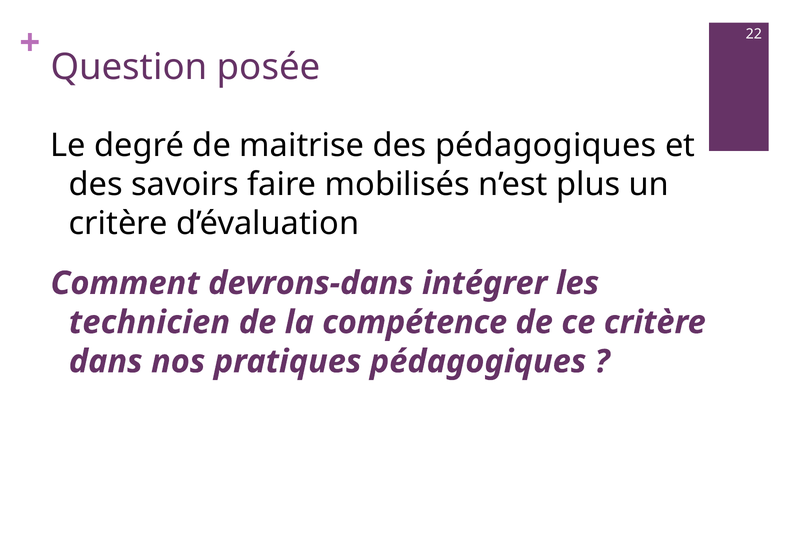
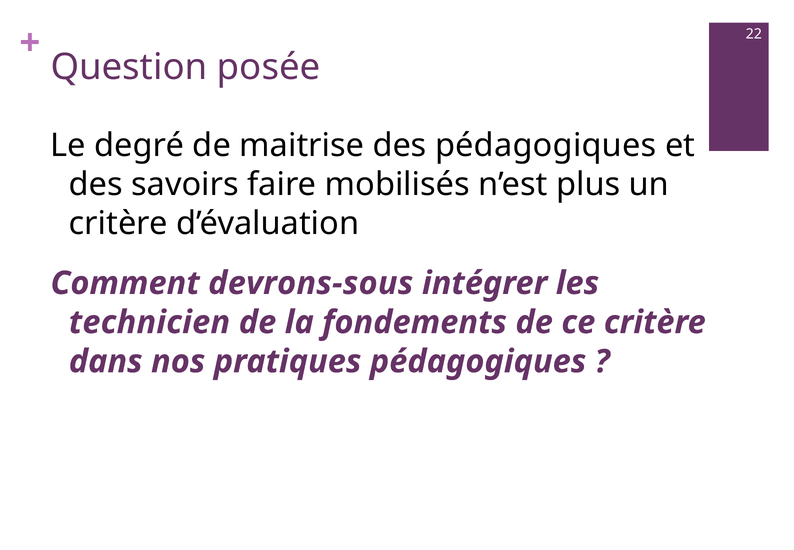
devrons-dans: devrons-dans -> devrons-sous
compétence: compétence -> fondements
